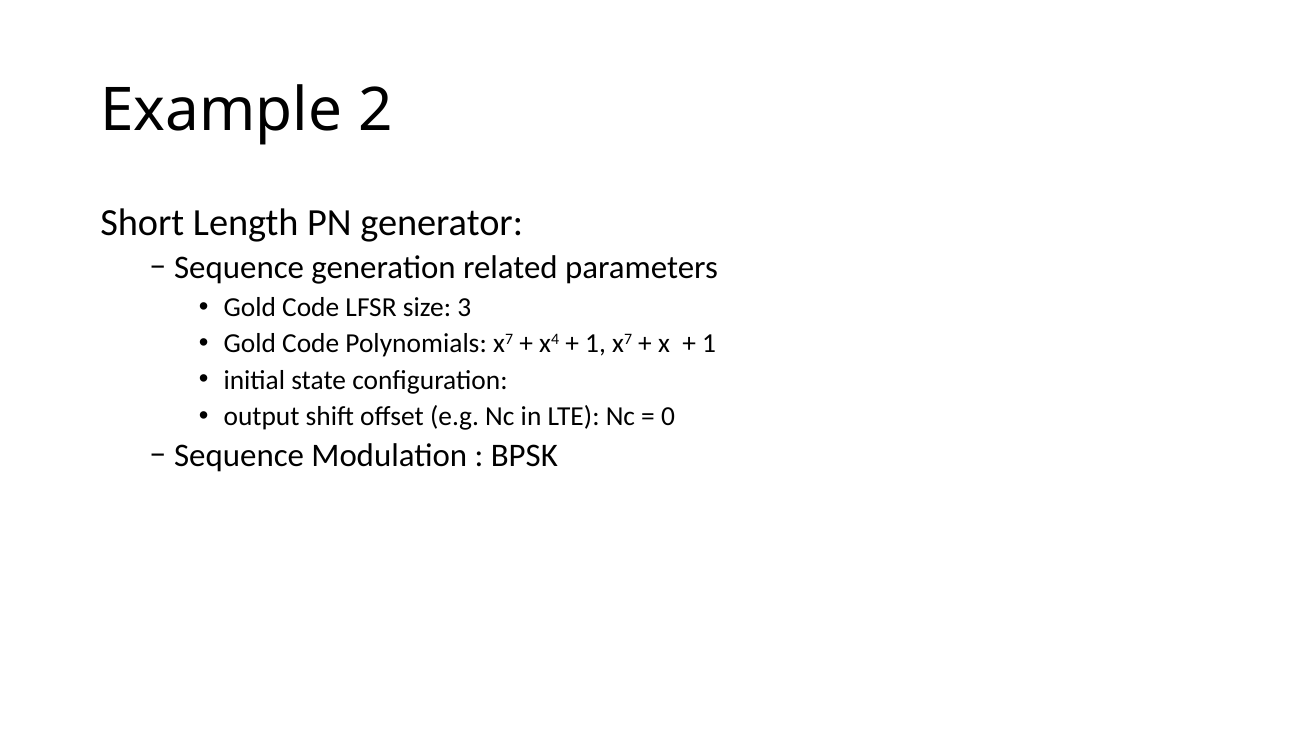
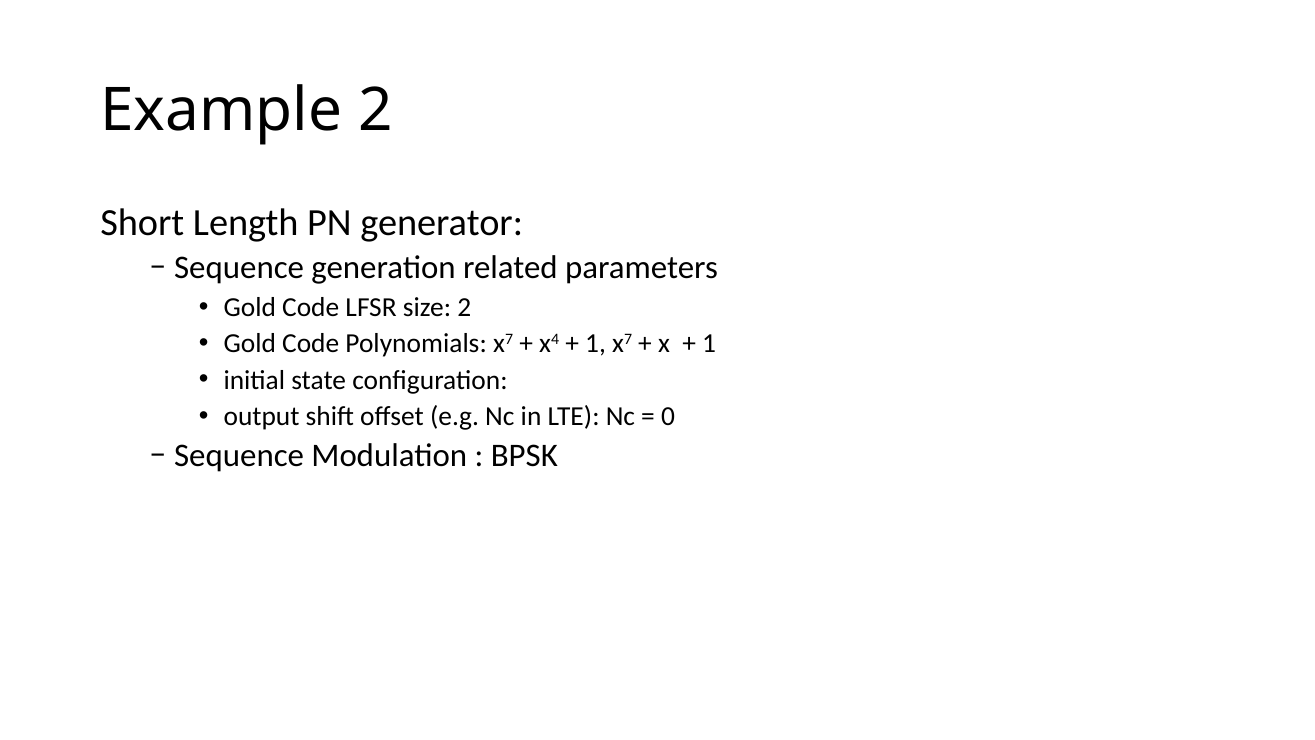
size 3: 3 -> 2
